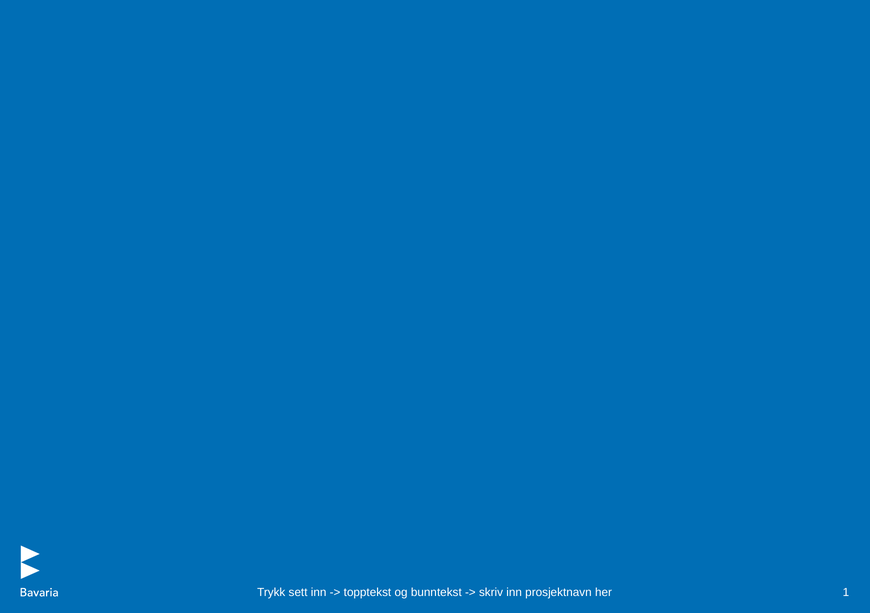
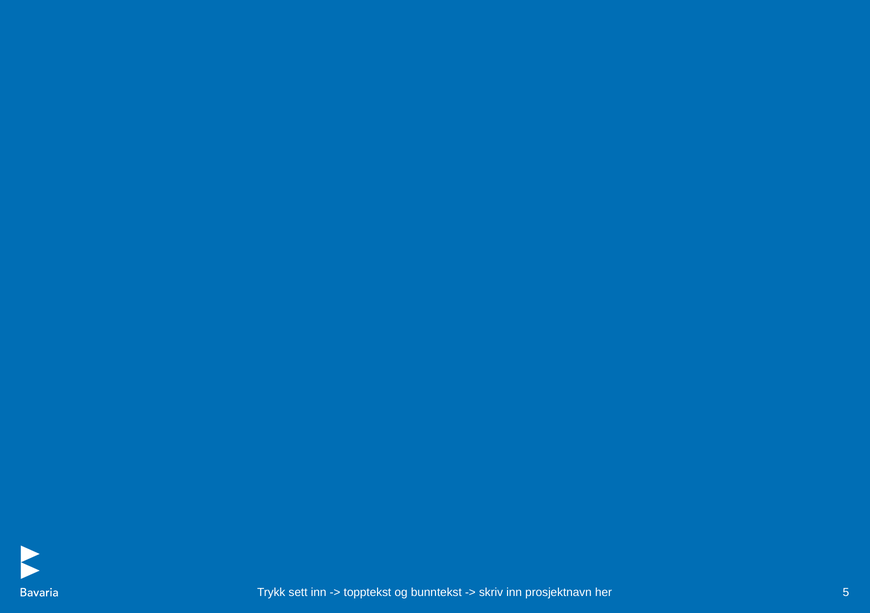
1: 1 -> 5
